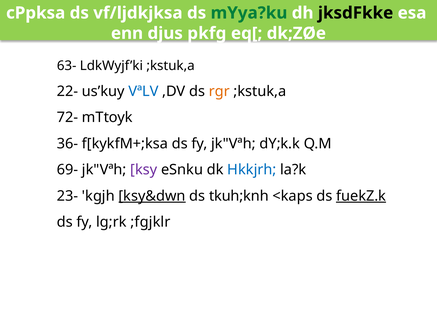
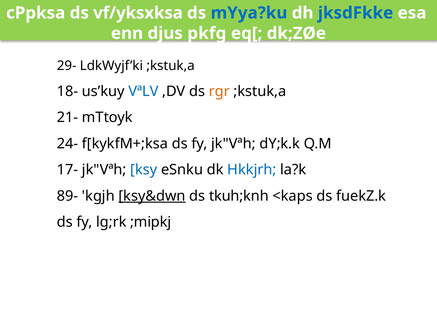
vf/ljdkjksa: vf/ljdkjksa -> vf/yksxksa
mYya?ku colour: green -> blue
jksdFkke colour: black -> blue
63-: 63- -> 29-
22-: 22- -> 18-
72-: 72- -> 21-
36-: 36- -> 24-
69-: 69- -> 17-
ksy colour: purple -> blue
23-: 23- -> 89-
fuekZ.k underline: present -> none
;fgjklr: ;fgjklr -> ;mipkj
